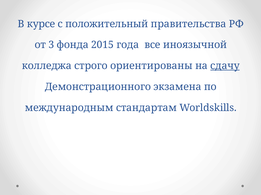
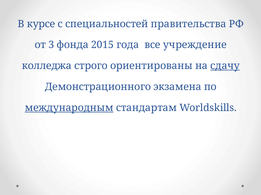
положительный: положительный -> специальностей
иноязычной: иноязычной -> учреждение
международным underline: none -> present
